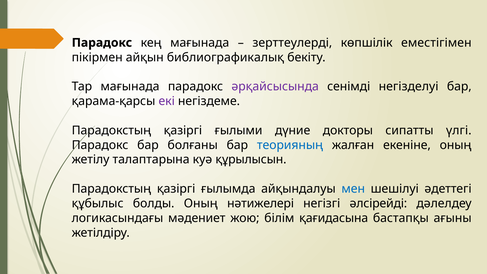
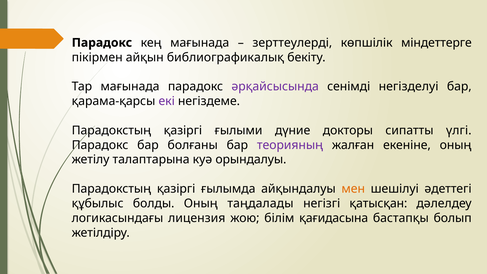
еместігімен: еместігімен -> міндеттерге
теорияның colour: blue -> purple
құрылысын: құрылысын -> орындалуы
мен colour: blue -> orange
нәтижелері: нәтижелері -> таңдалады
әлсірейді: әлсірейді -> қатысқан
мәдениет: мәдениет -> лицензия
ағыны: ағыны -> болып
